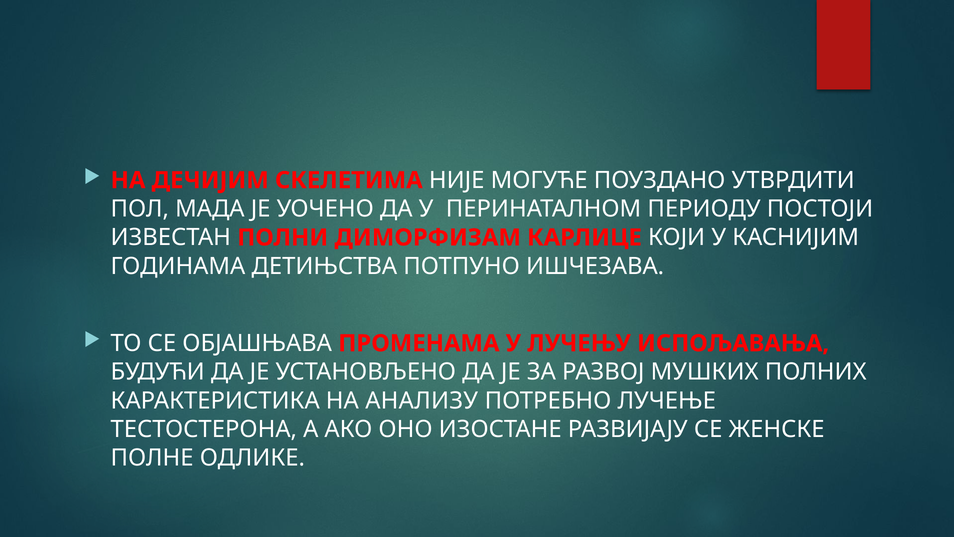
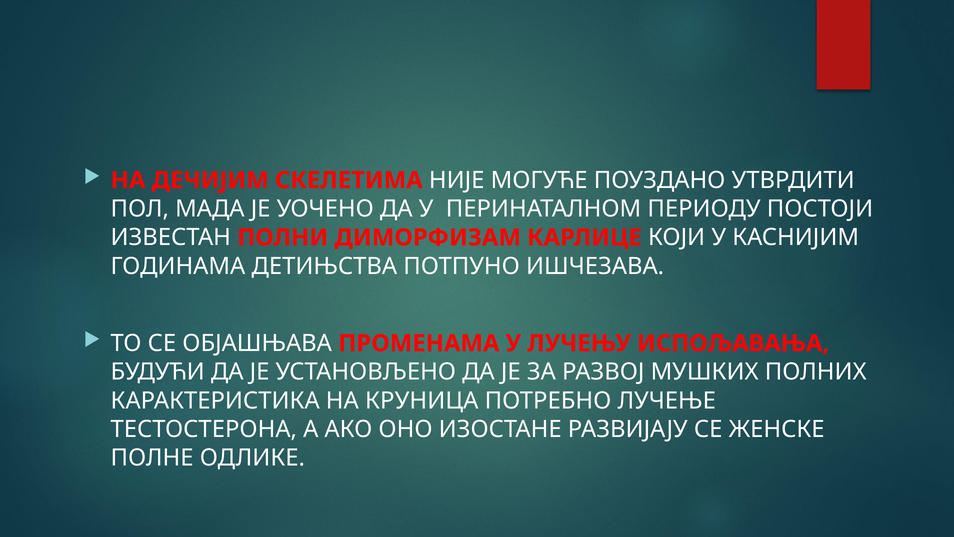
АНАЛИЗУ: АНАЛИЗУ -> КРУНИЦА
